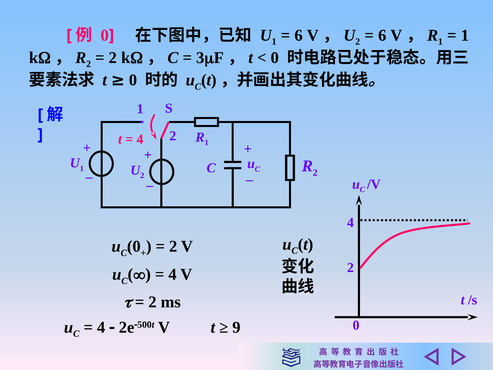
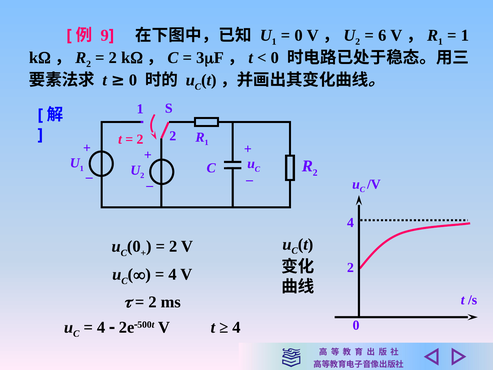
0 at (105, 35): 0 -> 9
6 at (299, 35): 6 -> 0
4 at (140, 139): 4 -> 2
9 at (236, 327): 9 -> 4
